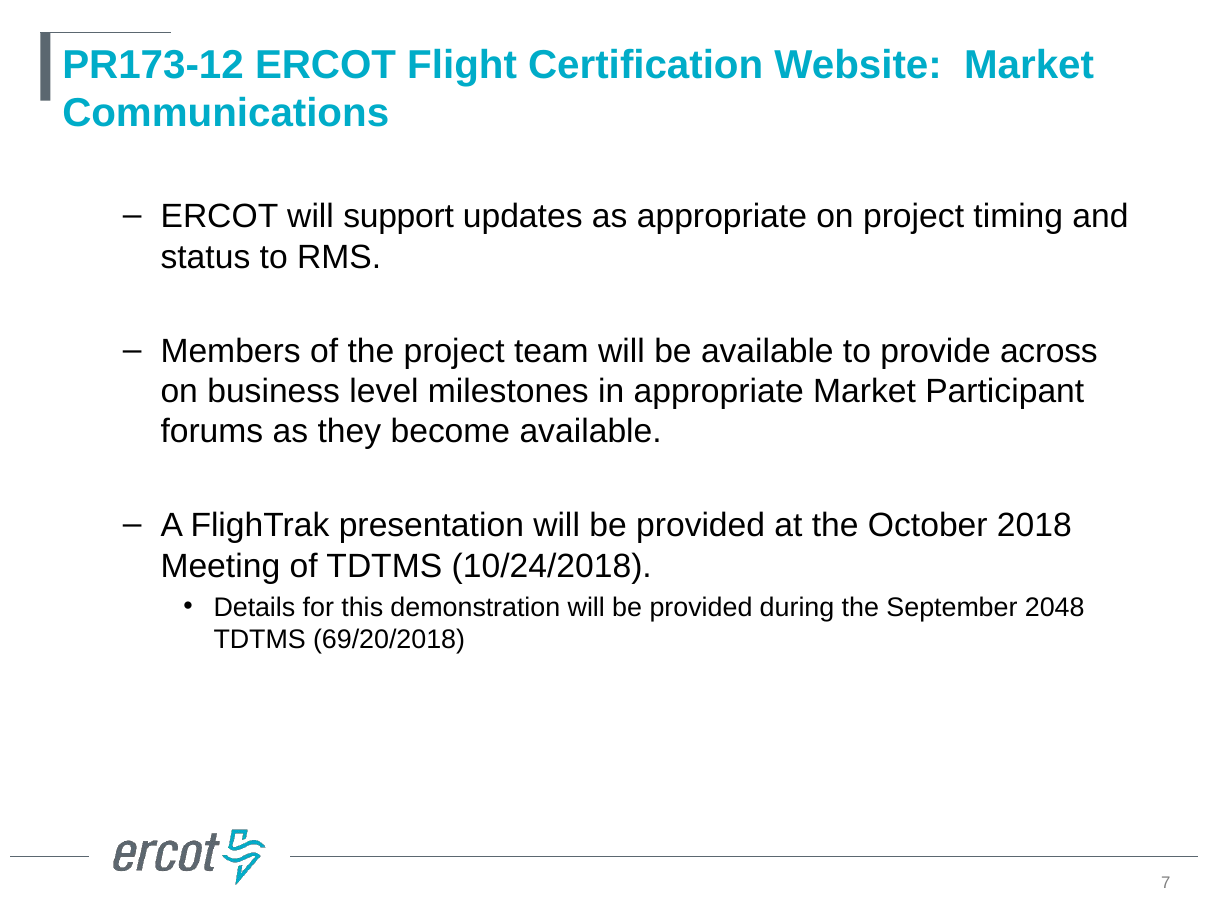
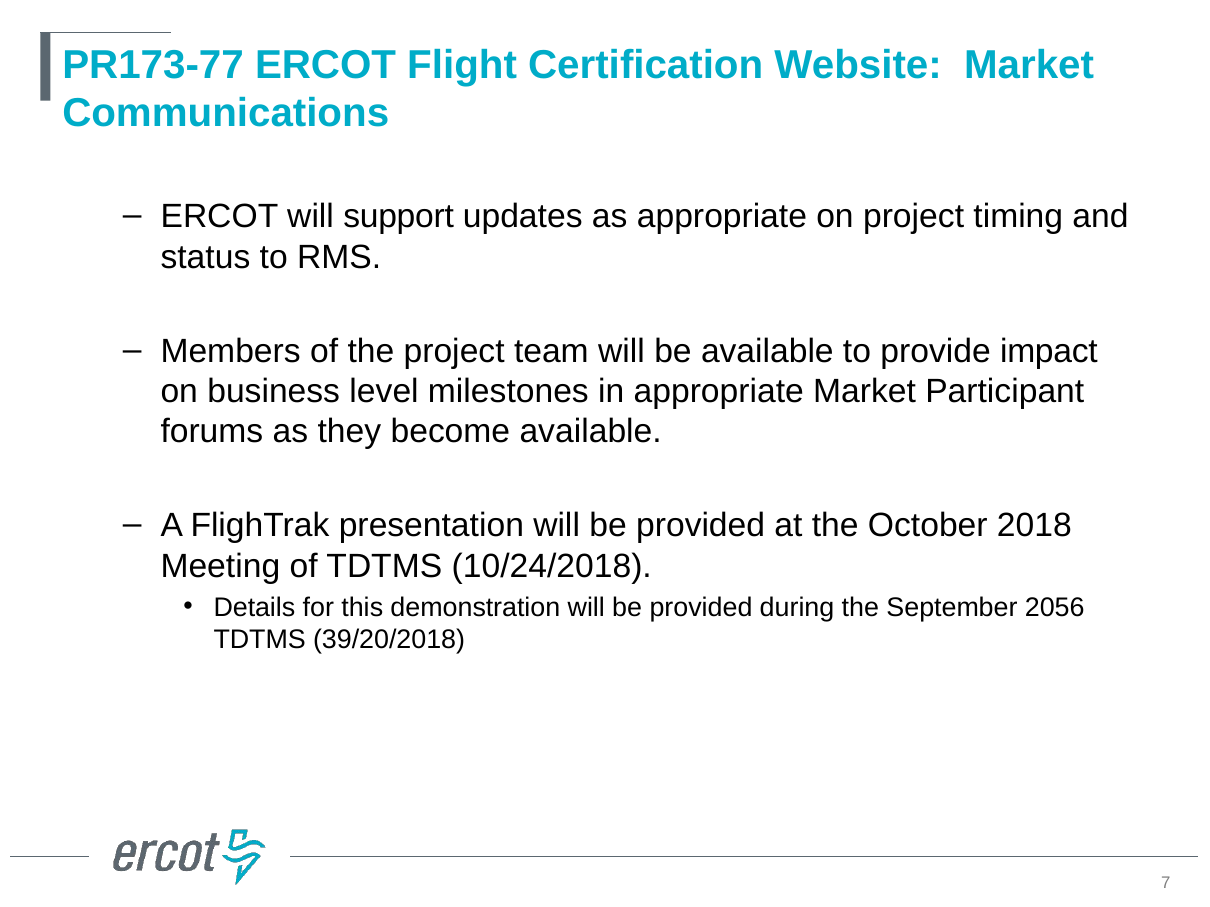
PR173-12: PR173-12 -> PR173-77
across: across -> impact
2048: 2048 -> 2056
69/20/2018: 69/20/2018 -> 39/20/2018
